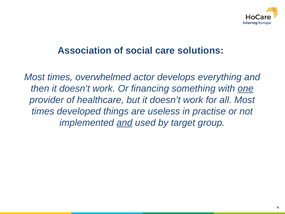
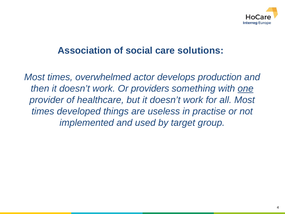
everything: everything -> production
financing: financing -> providers
and at (124, 123) underline: present -> none
